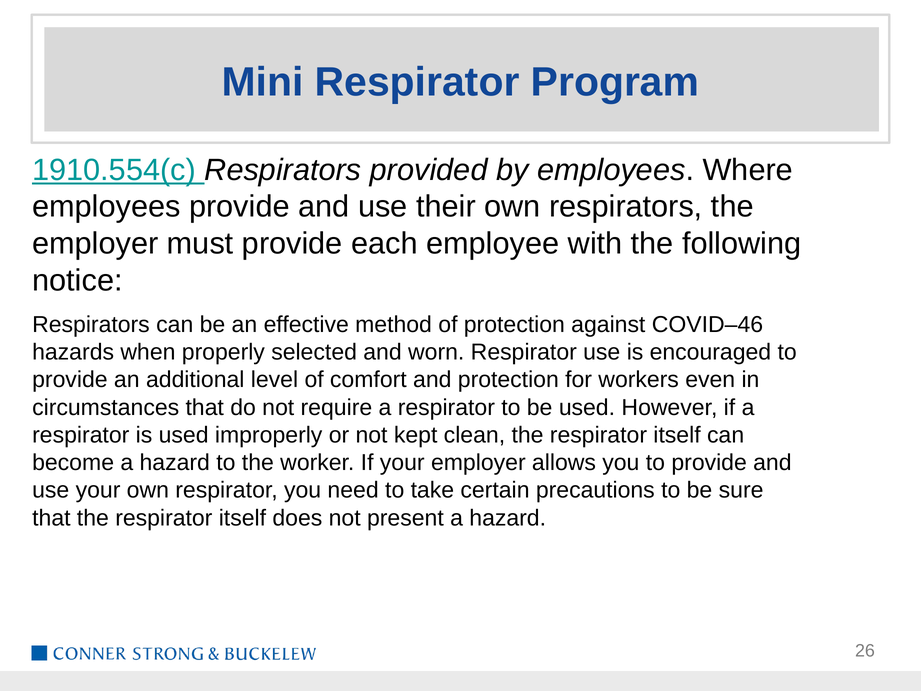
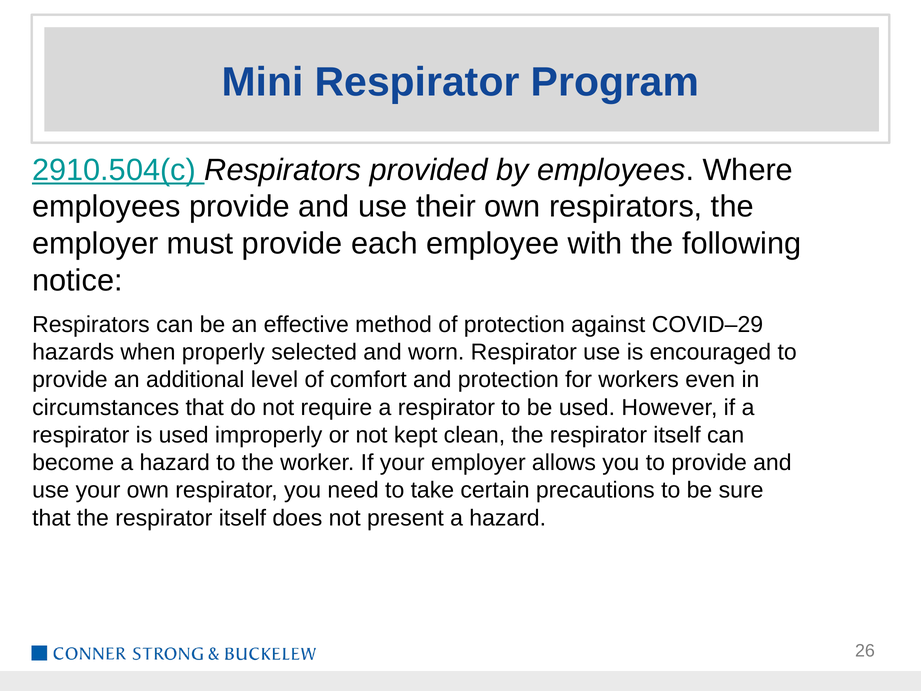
1910.554(c: 1910.554(c -> 2910.504(c
COVID–46: COVID–46 -> COVID–29
